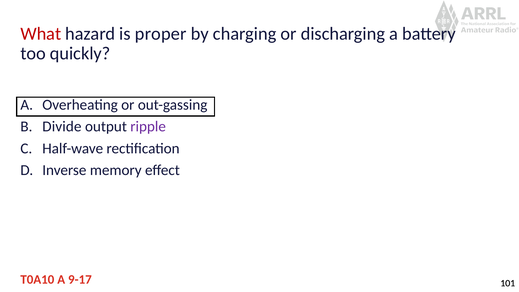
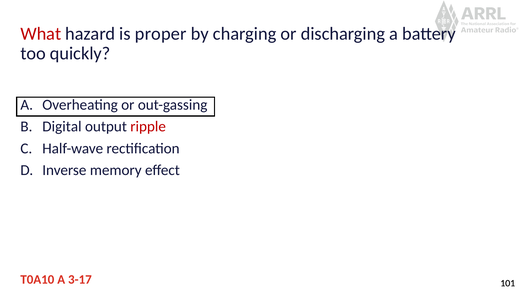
Divide: Divide -> Digital
ripple colour: purple -> red
9-17: 9-17 -> 3-17
